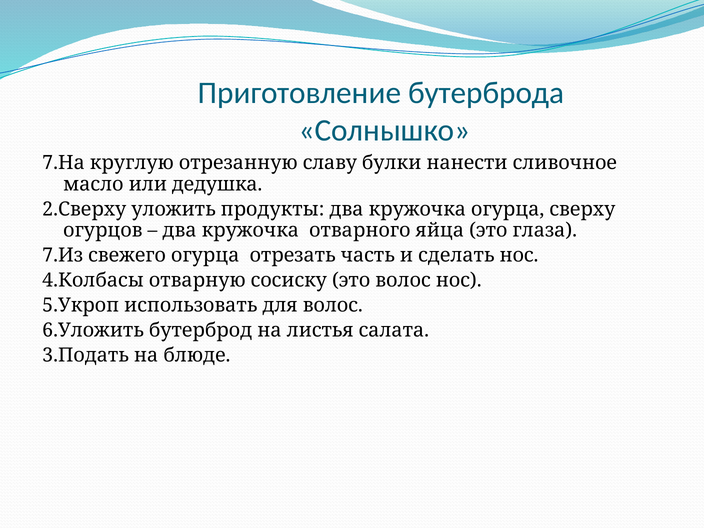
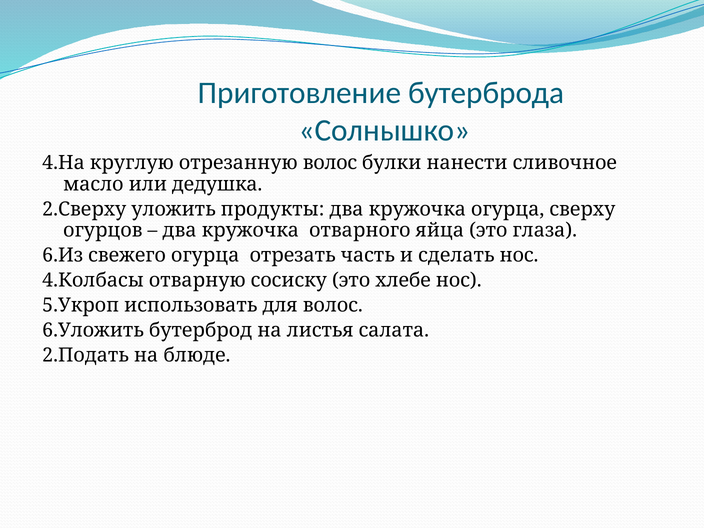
7.На: 7.На -> 4.На
отрезанную славу: славу -> волос
7.Из: 7.Из -> 6.Из
это волос: волос -> хлебе
3.Подать: 3.Подать -> 2.Подать
